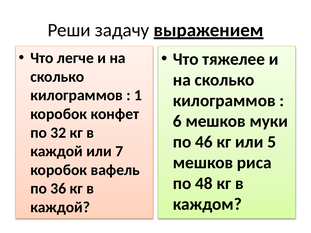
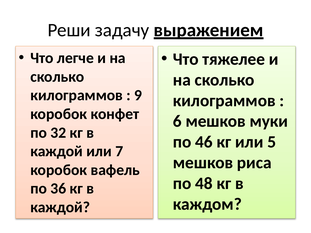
1: 1 -> 9
